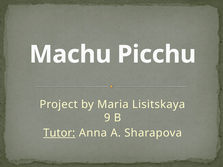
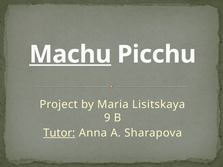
Machu underline: none -> present
